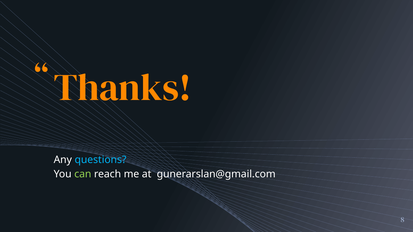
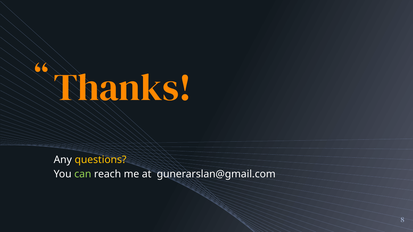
questions colour: light blue -> yellow
